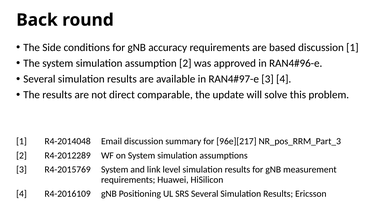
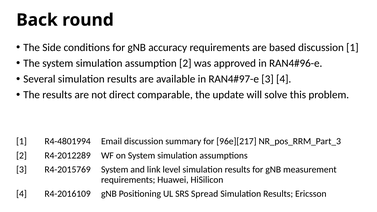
R4-2014048: R4-2014048 -> R4-4801994
SRS Several: Several -> Spread
